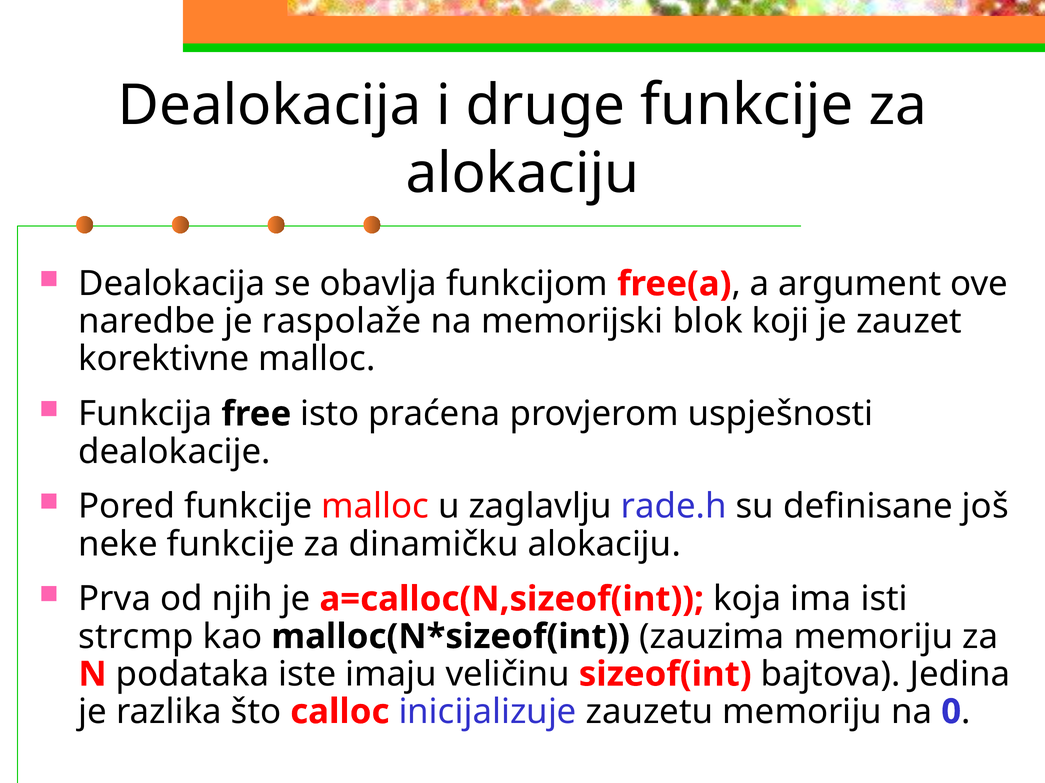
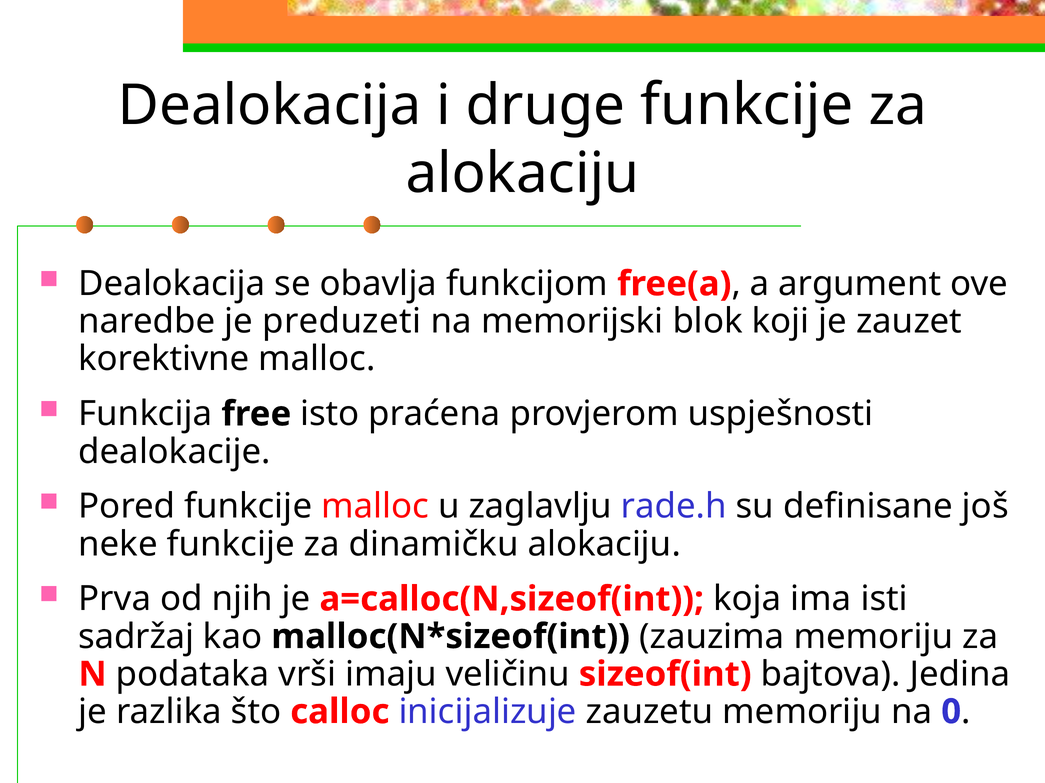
raspolaže: raspolaže -> preduzeti
strcmp: strcmp -> sadržaj
iste: iste -> vrši
